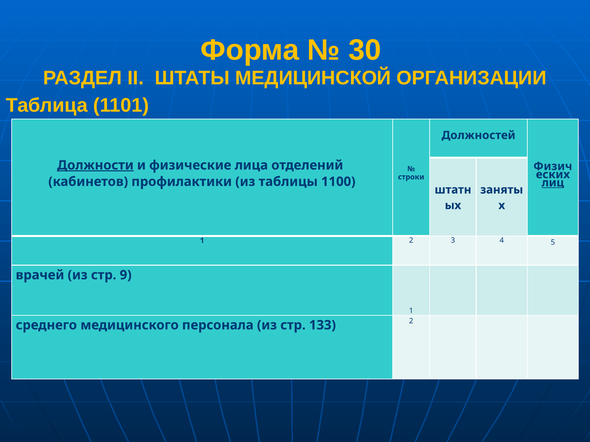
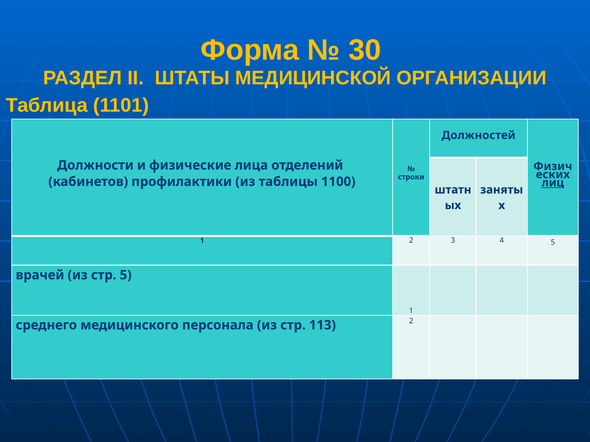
Должности underline: present -> none
стр 9: 9 -> 5
133: 133 -> 113
